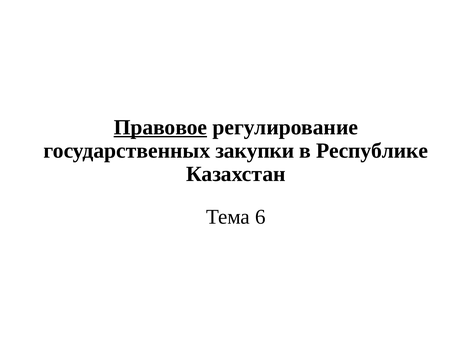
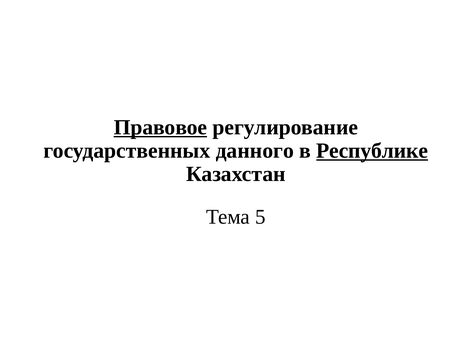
закупки: закупки -> данного
Республике underline: none -> present
6: 6 -> 5
